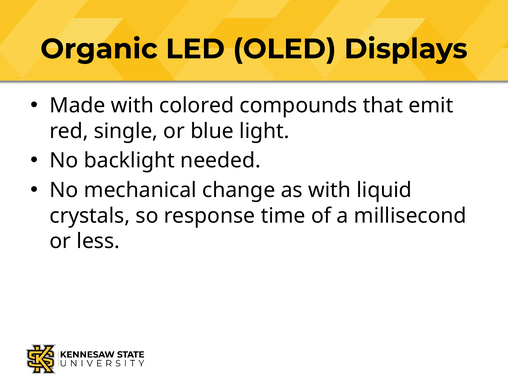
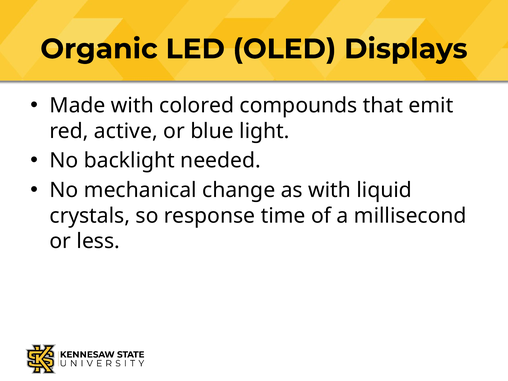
single: single -> active
